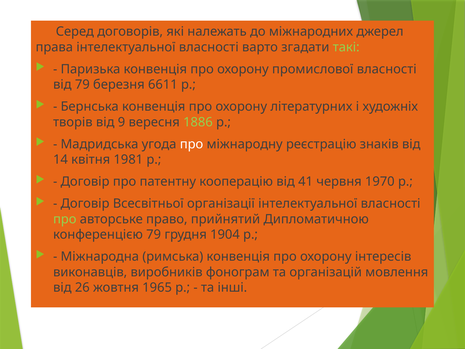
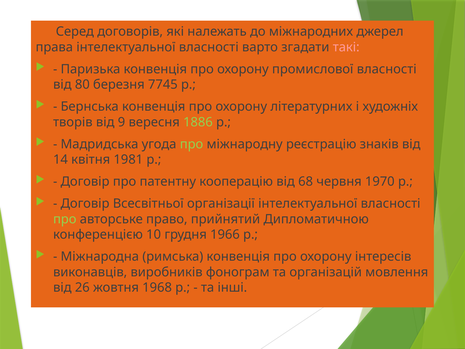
такі colour: light green -> pink
від 79: 79 -> 80
6611: 6611 -> 7745
про at (192, 144) colour: white -> light green
41: 41 -> 68
конференцією 79: 79 -> 10
1904: 1904 -> 1966
1965: 1965 -> 1968
